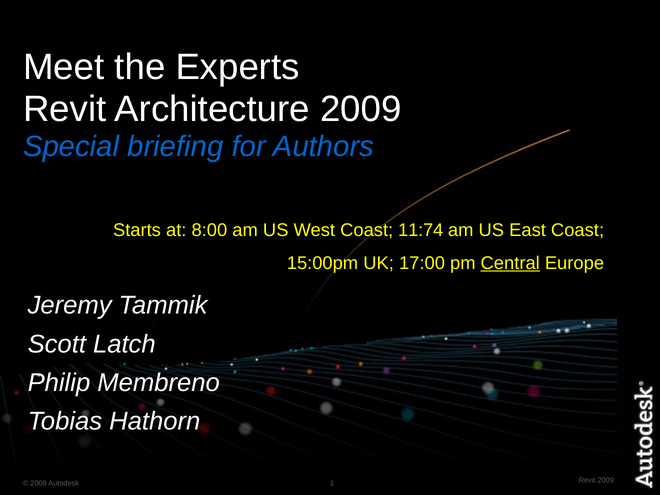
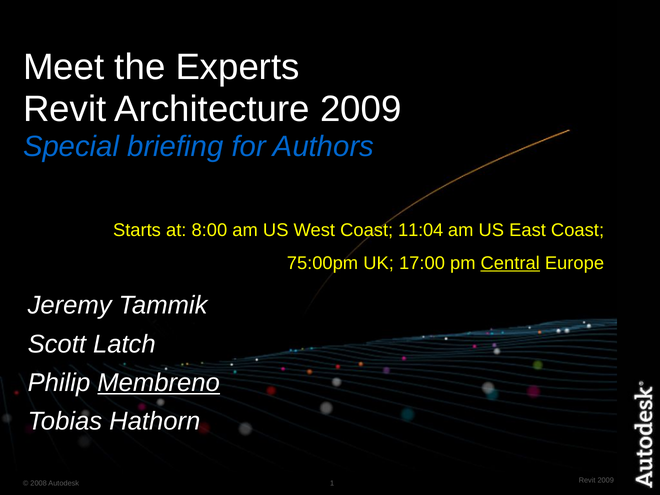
11:74: 11:74 -> 11:04
15:00pm: 15:00pm -> 75:00pm
Membreno underline: none -> present
